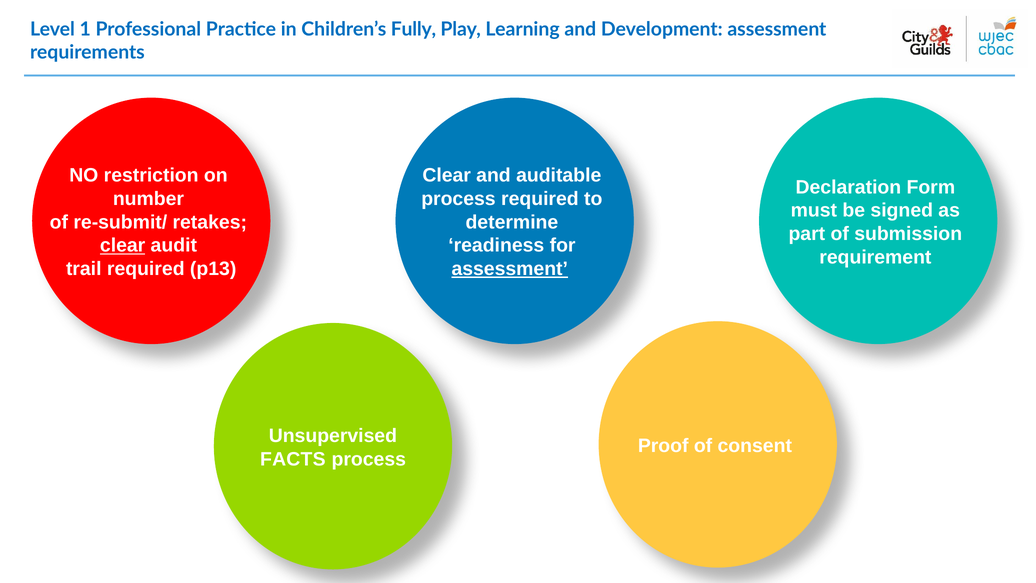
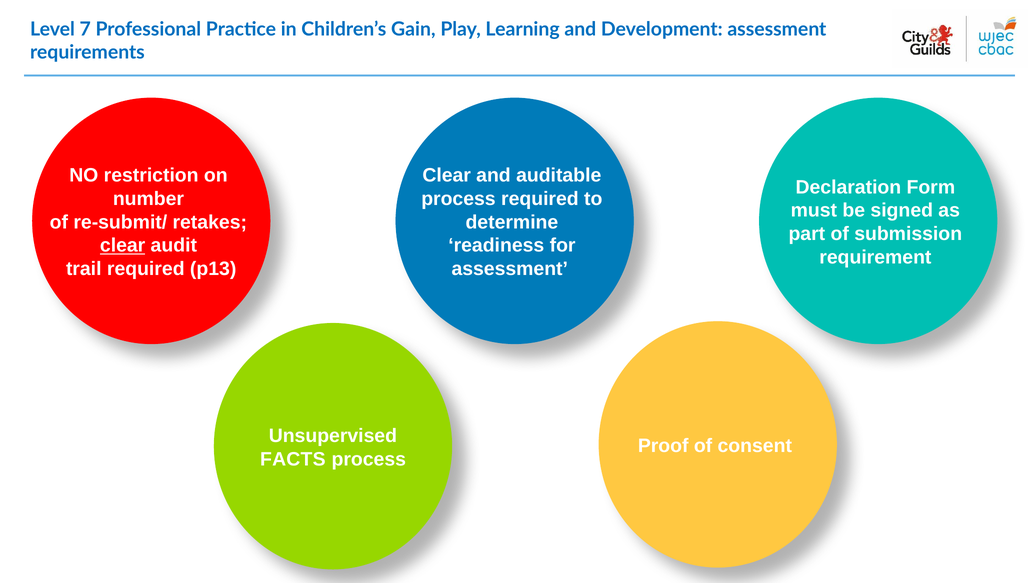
1: 1 -> 7
Fully: Fully -> Gain
assessment at (510, 269) underline: present -> none
